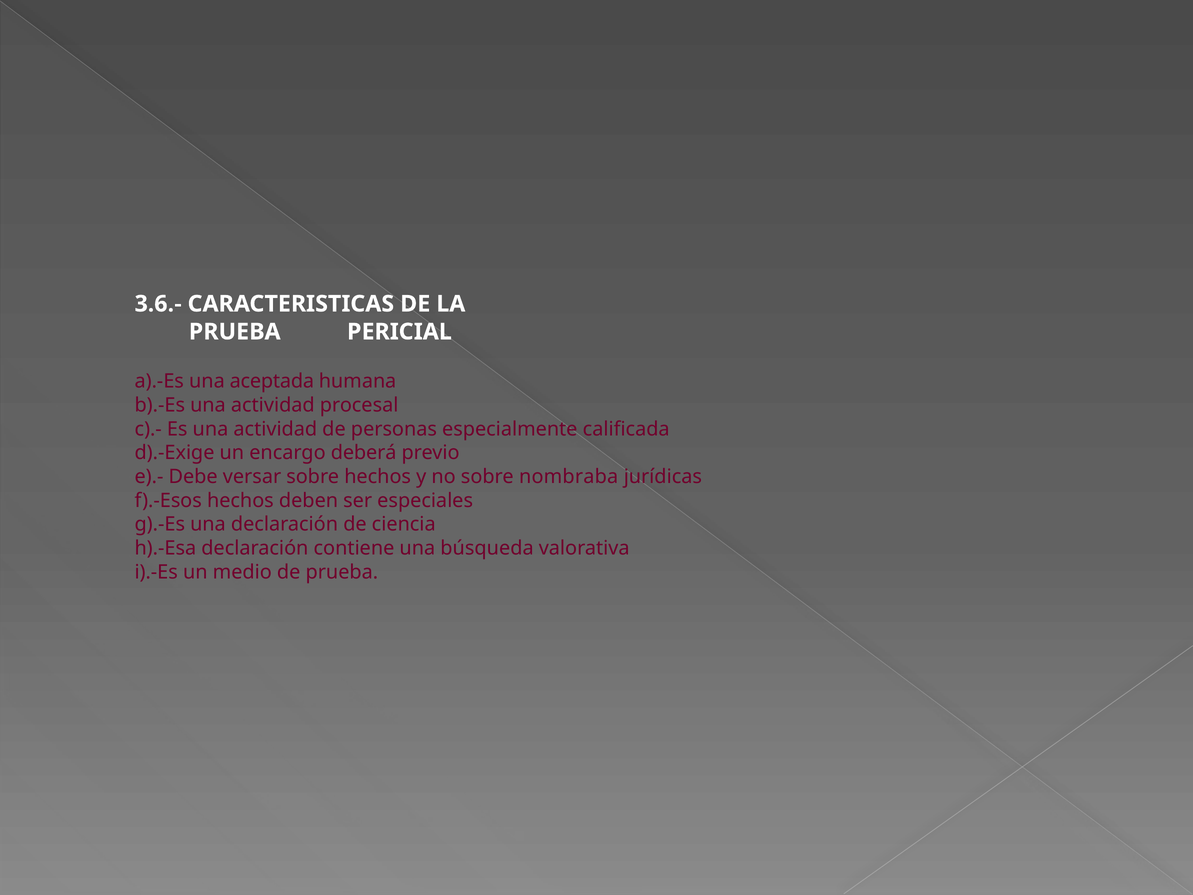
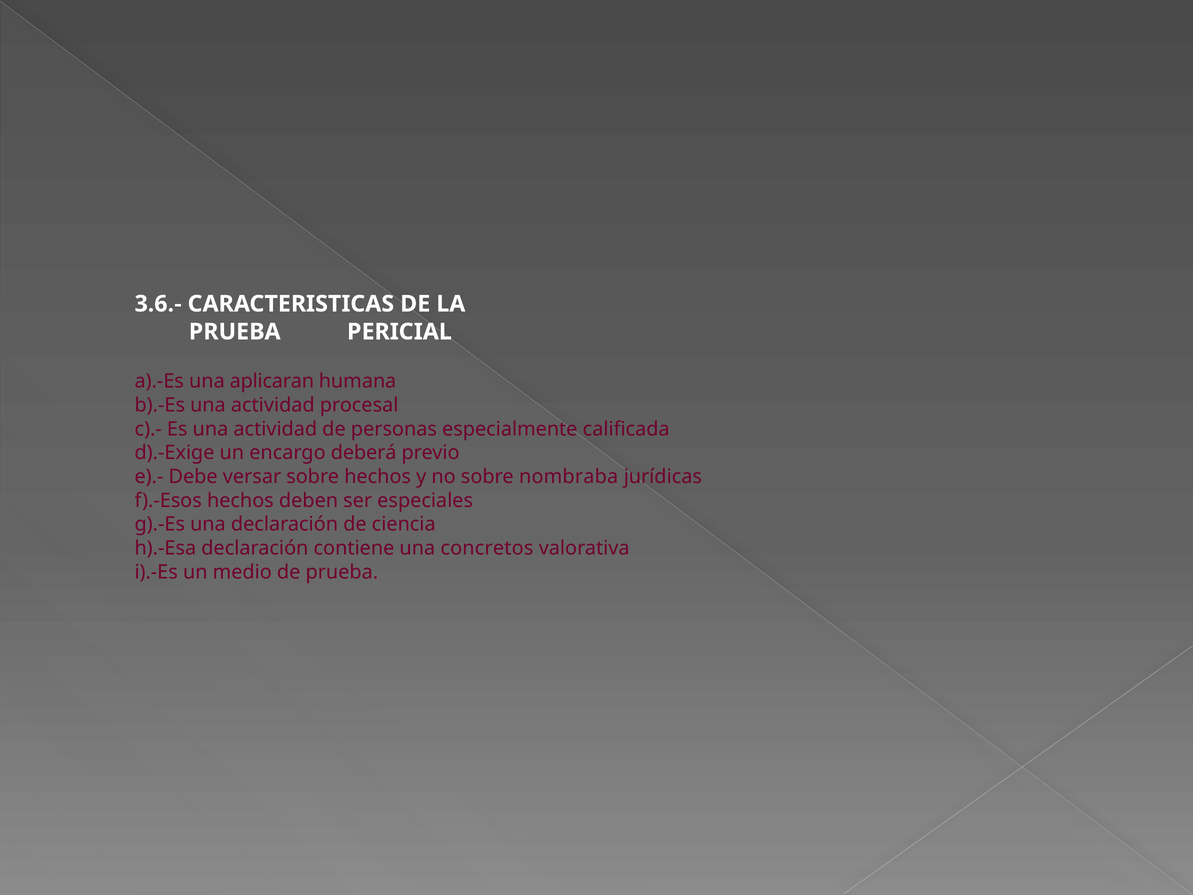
aceptada: aceptada -> aplicaran
búsqueda: búsqueda -> concretos
